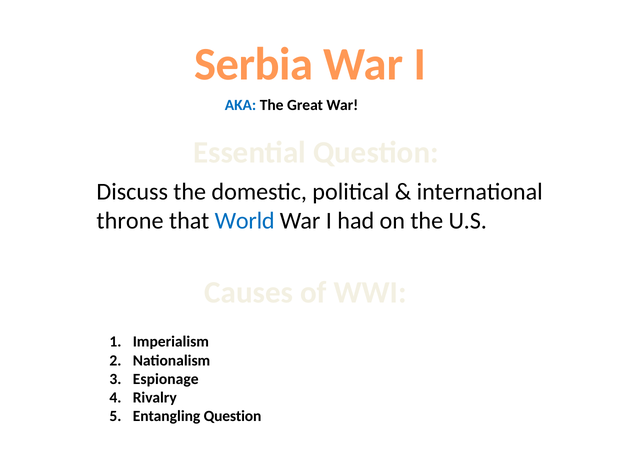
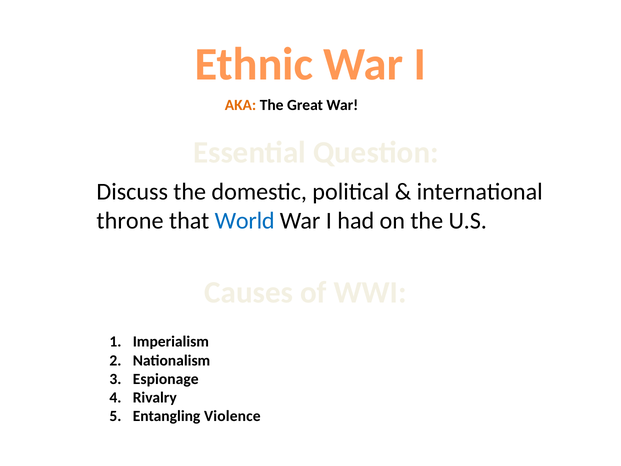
Serbia: Serbia -> Ethnic
AKA colour: blue -> orange
Entangling Question: Question -> Violence
